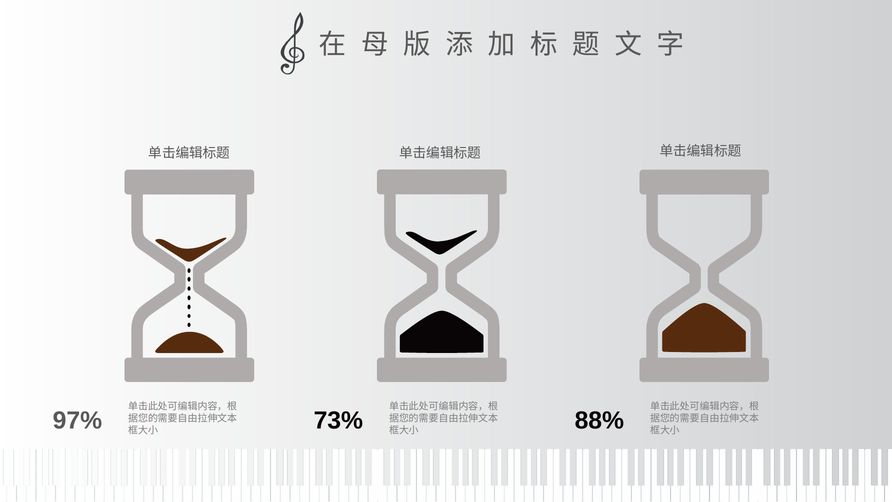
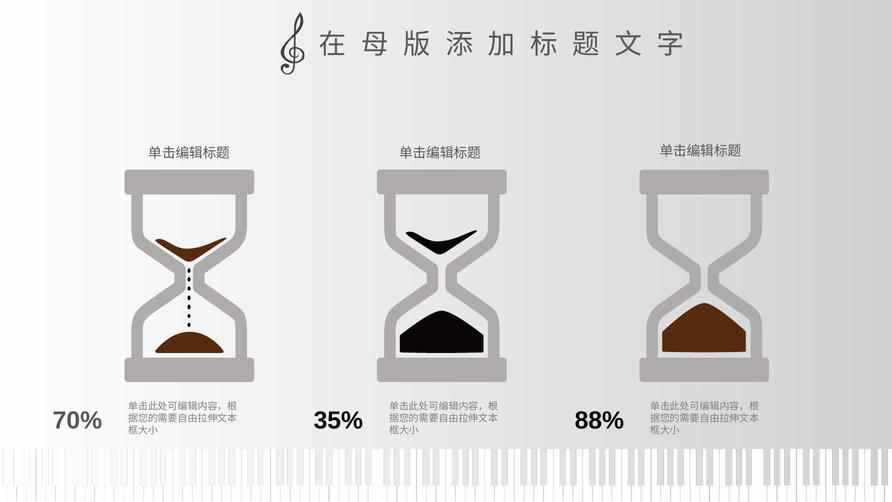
97%: 97% -> 70%
73%: 73% -> 35%
